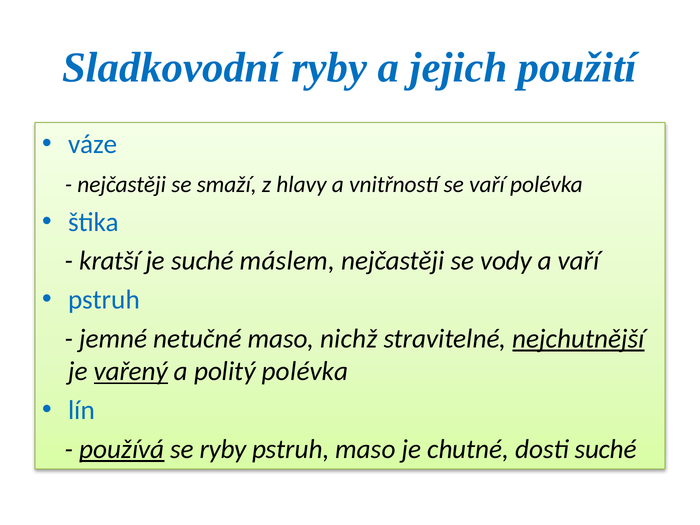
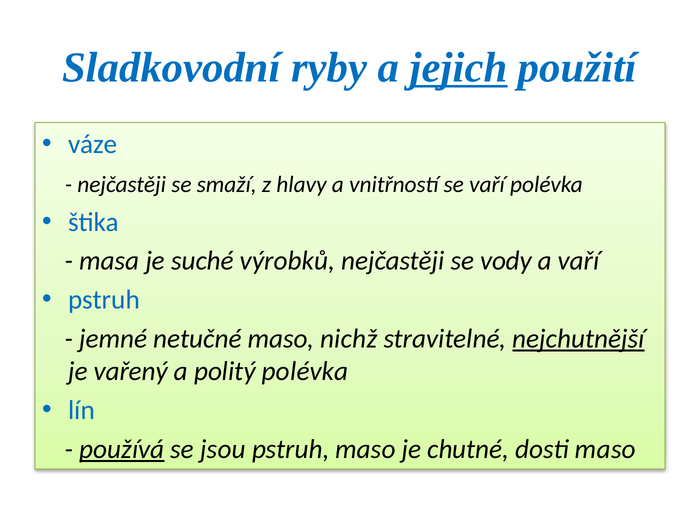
jejich underline: none -> present
kratší: kratší -> masa
máslem: máslem -> výrobků
vařený underline: present -> none
se ryby: ryby -> jsou
dosti suché: suché -> maso
